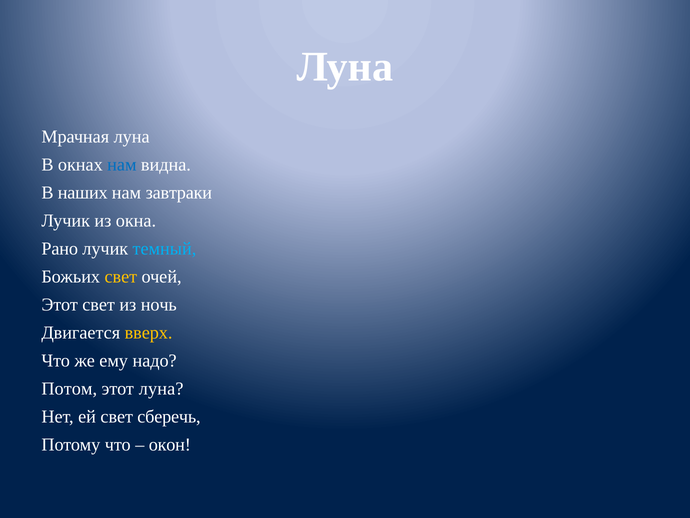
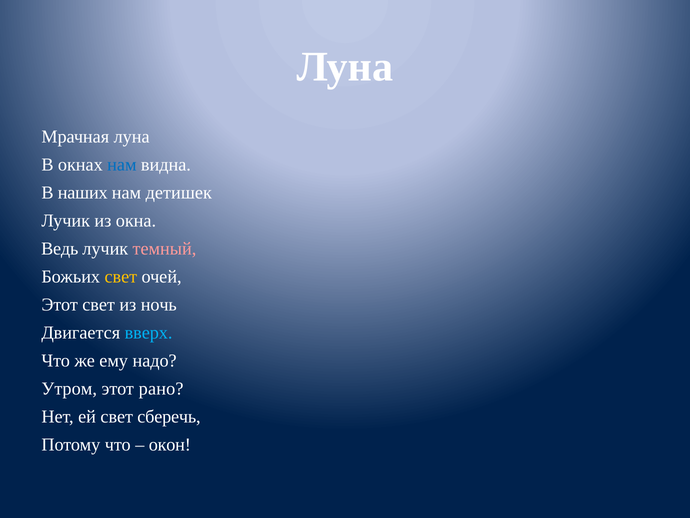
завтраки: завтраки -> детишек
Рано: Рано -> Ведь
темный colour: light blue -> pink
вверх colour: yellow -> light blue
Потом: Потом -> Утром
этот луна: луна -> рано
